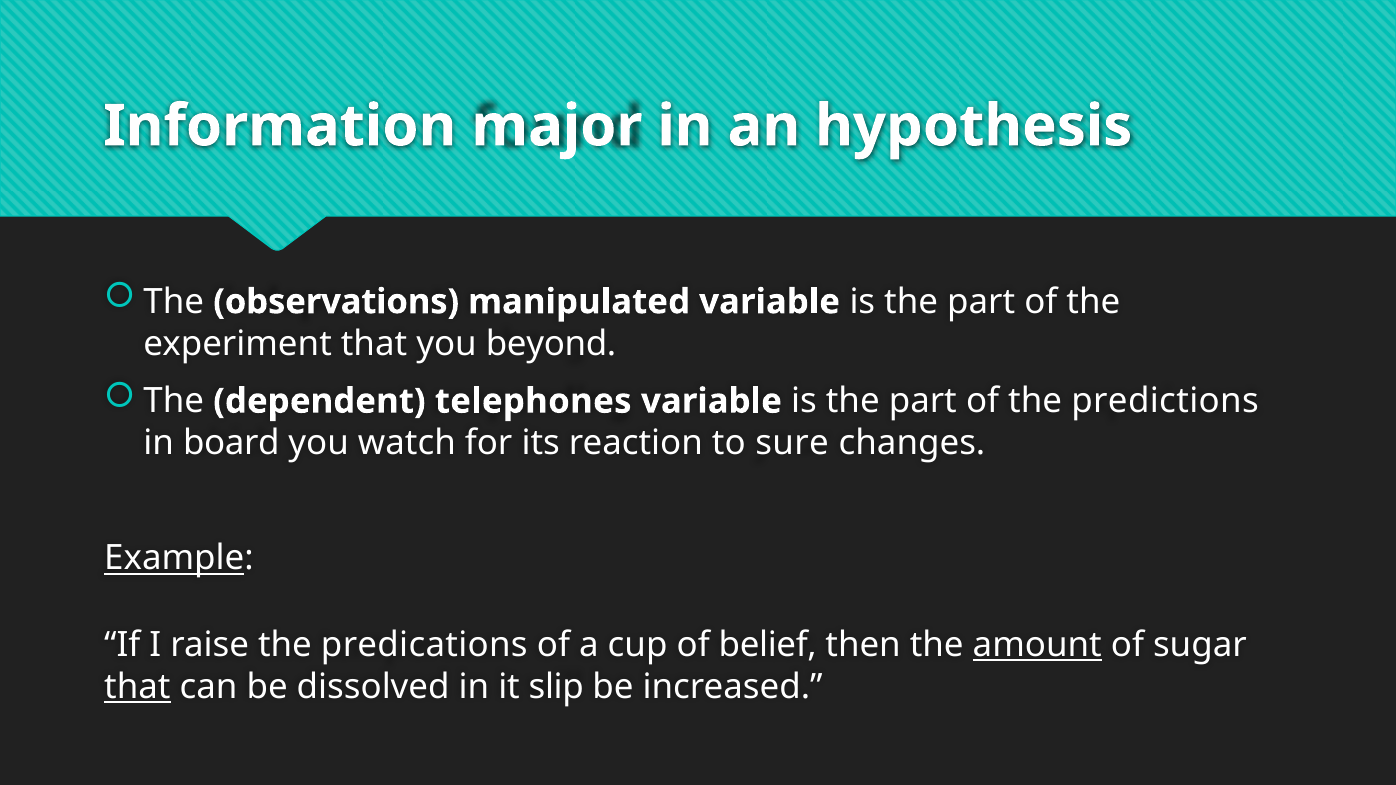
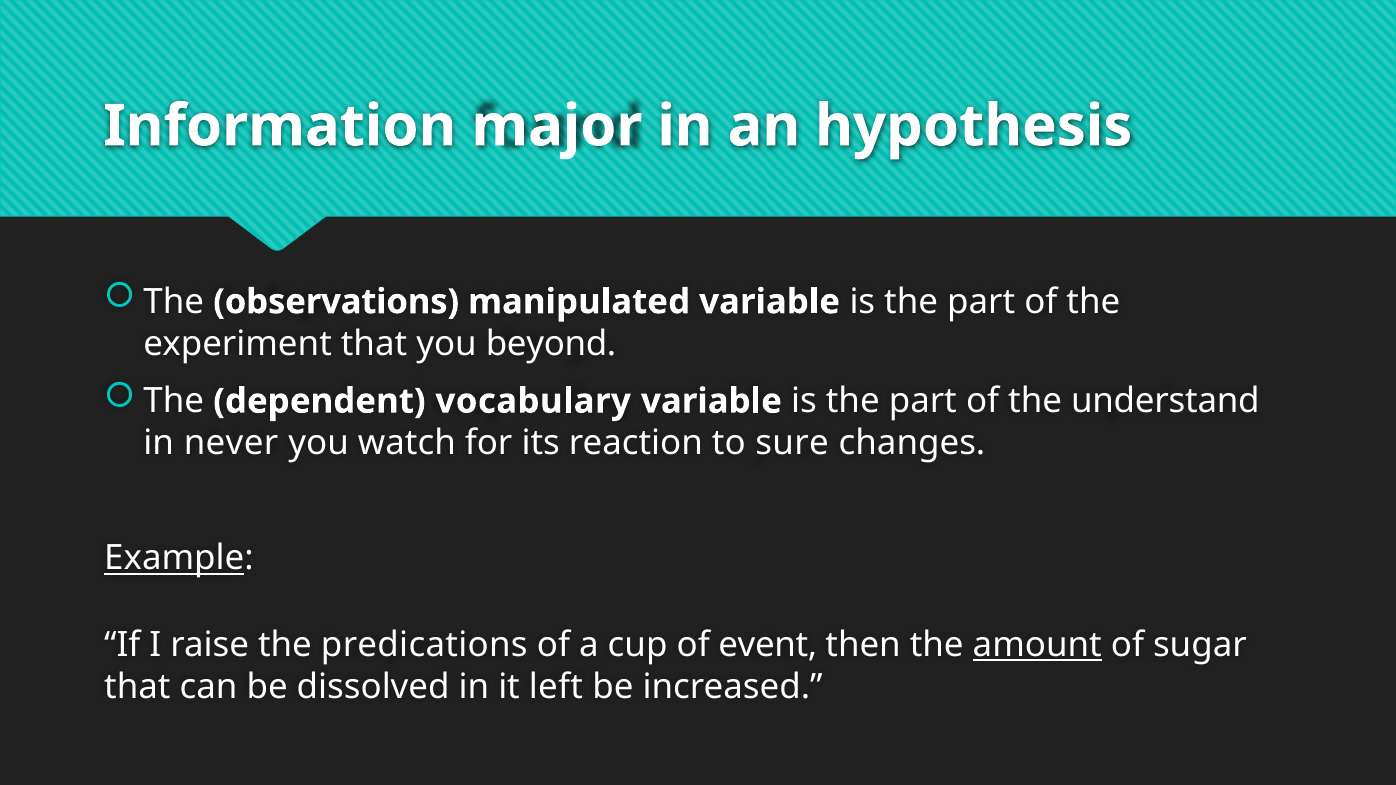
telephones: telephones -> vocabulary
predictions: predictions -> understand
board: board -> never
belief: belief -> event
that at (137, 687) underline: present -> none
slip: slip -> left
